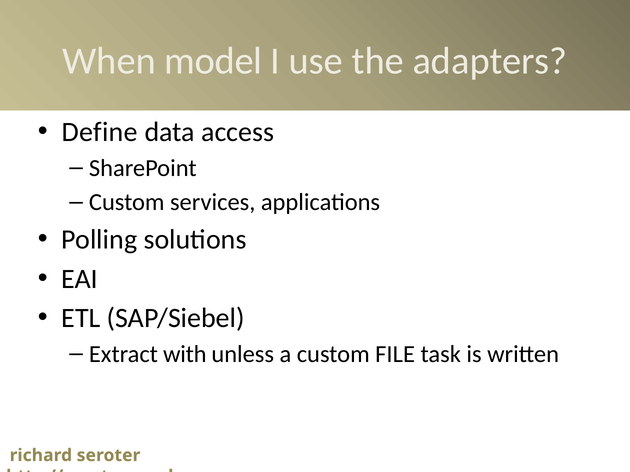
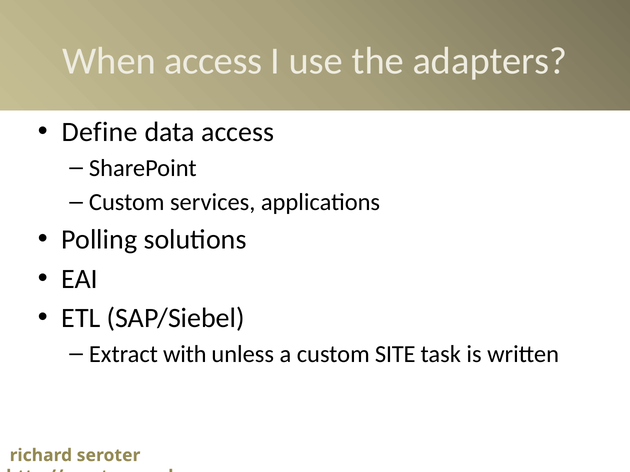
When model: model -> access
FILE: FILE -> SITE
